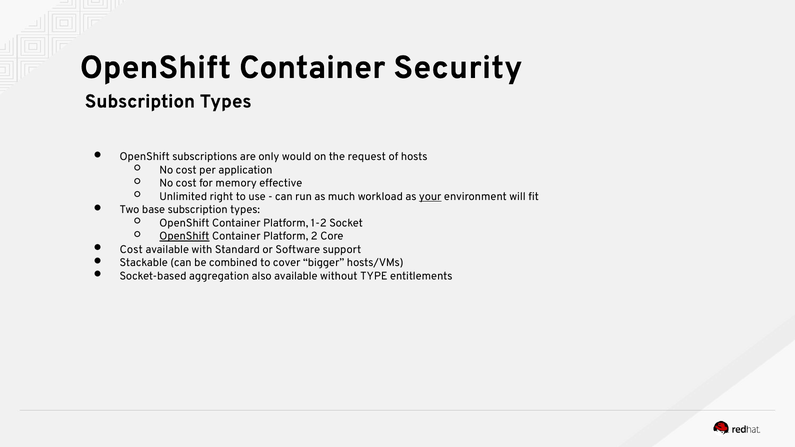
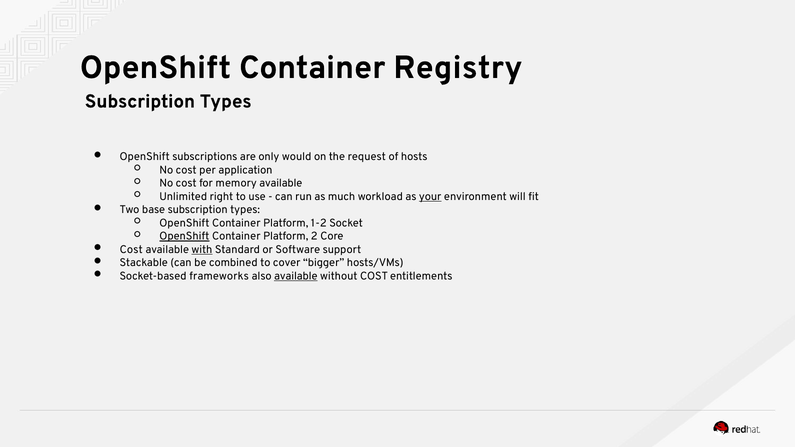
Security: Security -> Registry
memory effective: effective -> available
with underline: none -> present
aggregation: aggregation -> frameworks
available at (296, 276) underline: none -> present
without TYPE: TYPE -> COST
